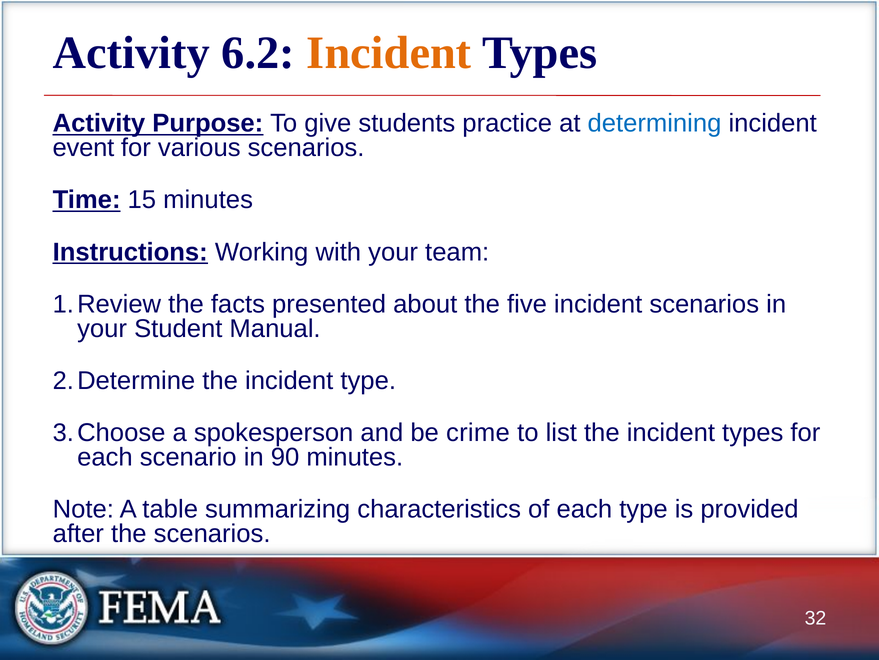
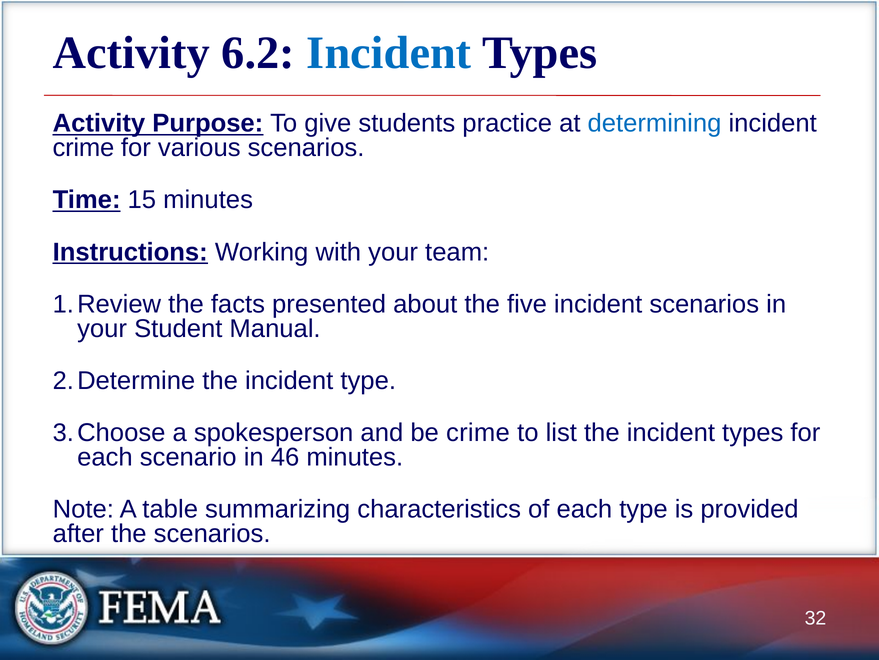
Incident at (389, 53) colour: orange -> blue
event at (83, 148): event -> crime
90: 90 -> 46
